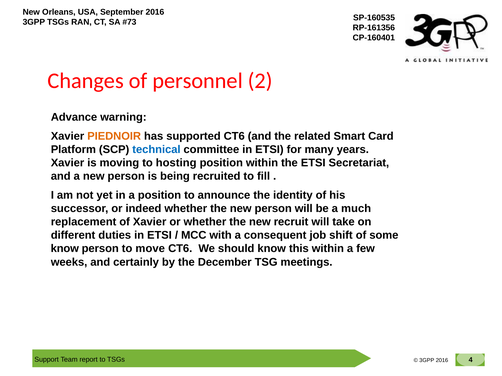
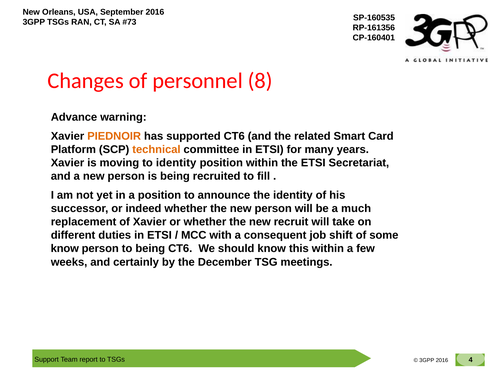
2: 2 -> 8
technical colour: blue -> orange
to hosting: hosting -> identity
to move: move -> being
